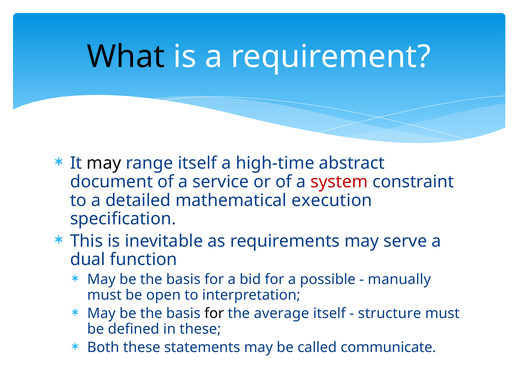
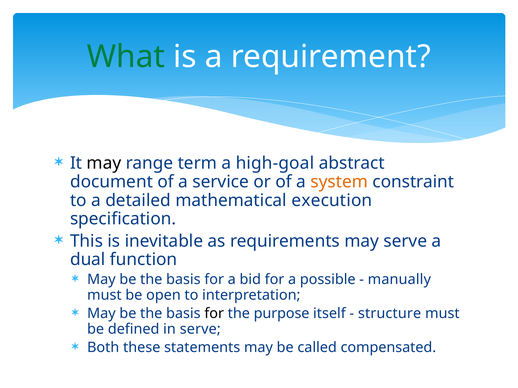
What colour: black -> green
range itself: itself -> term
high-time: high-time -> high-goal
system colour: red -> orange
average: average -> purpose
in these: these -> serve
communicate: communicate -> compensated
